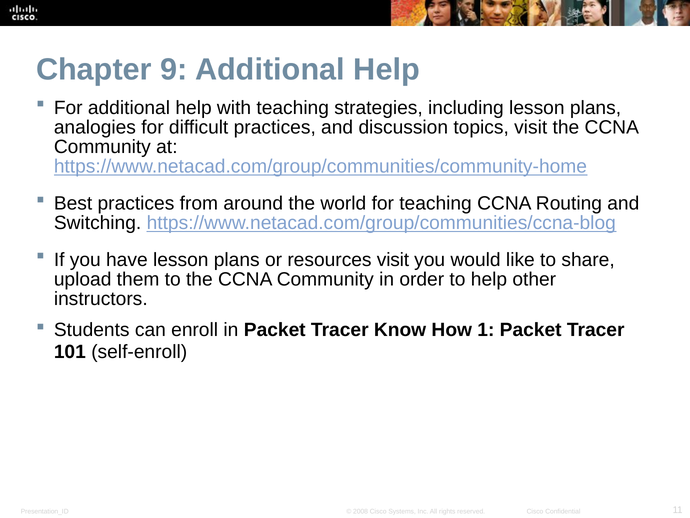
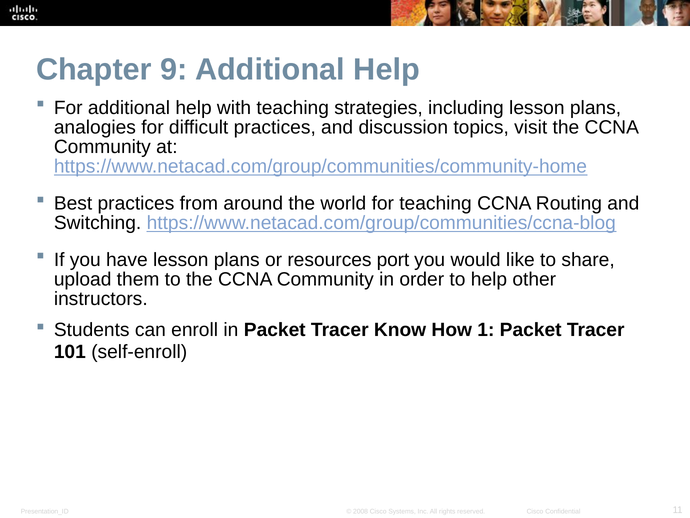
resources visit: visit -> port
